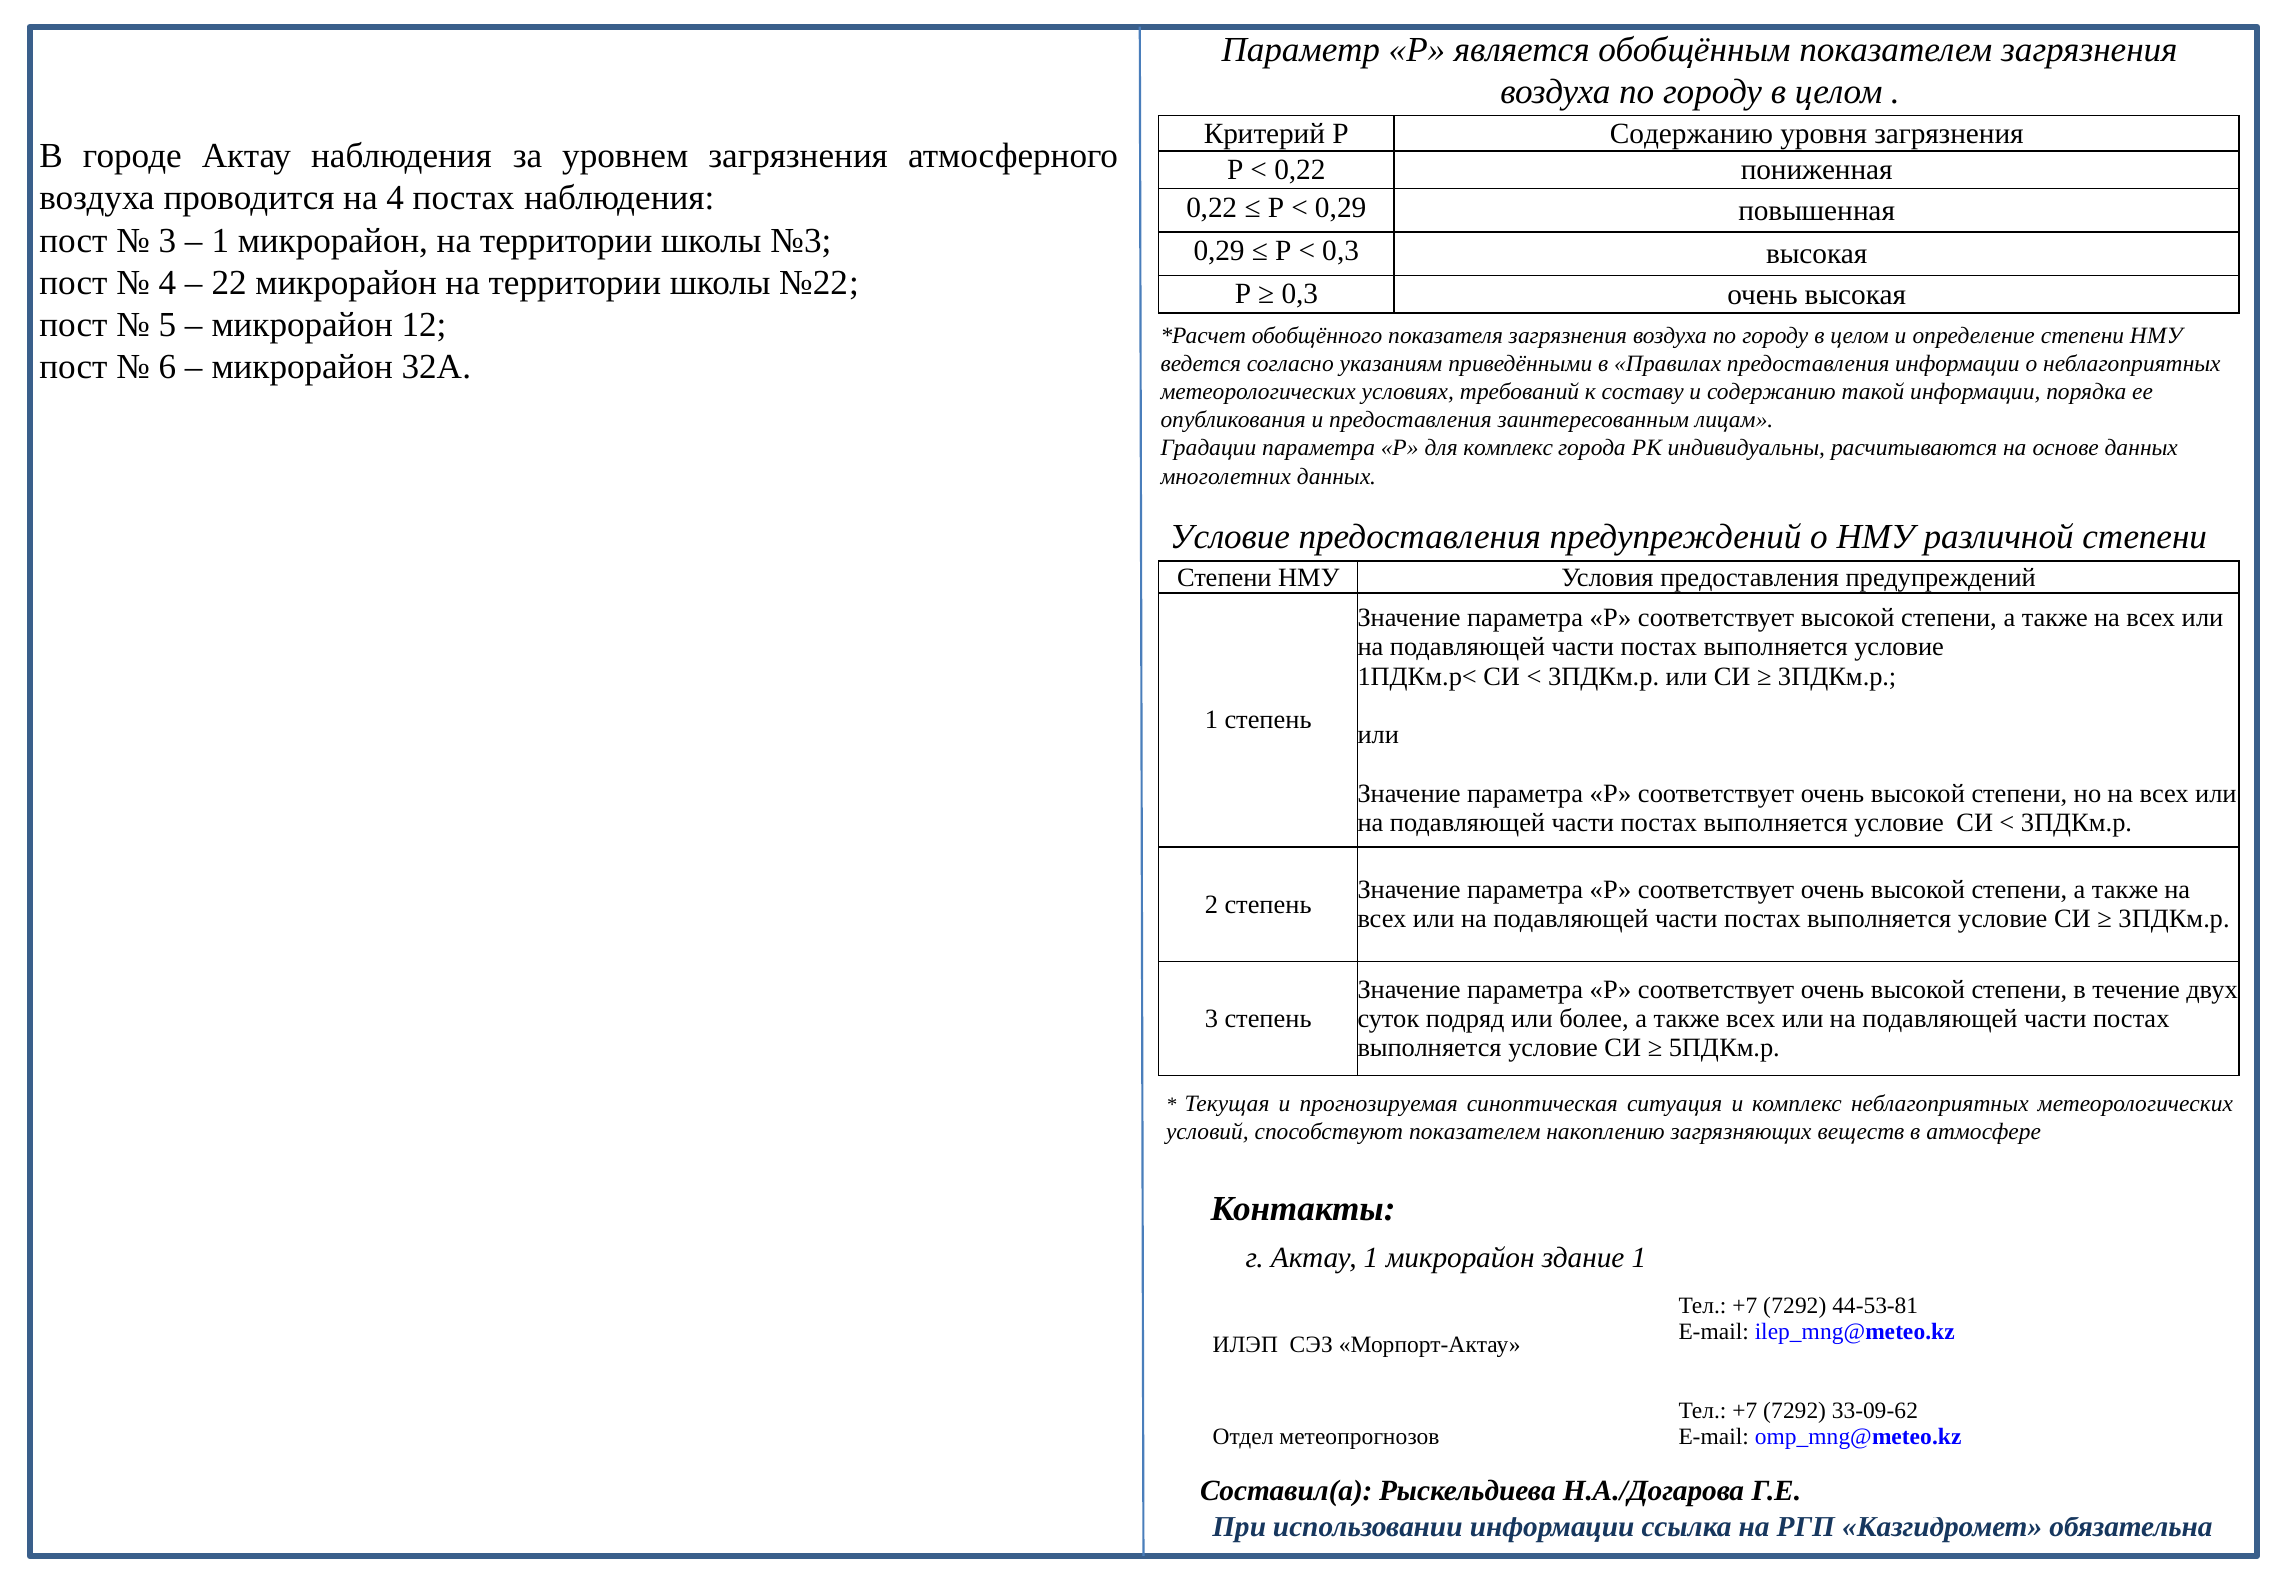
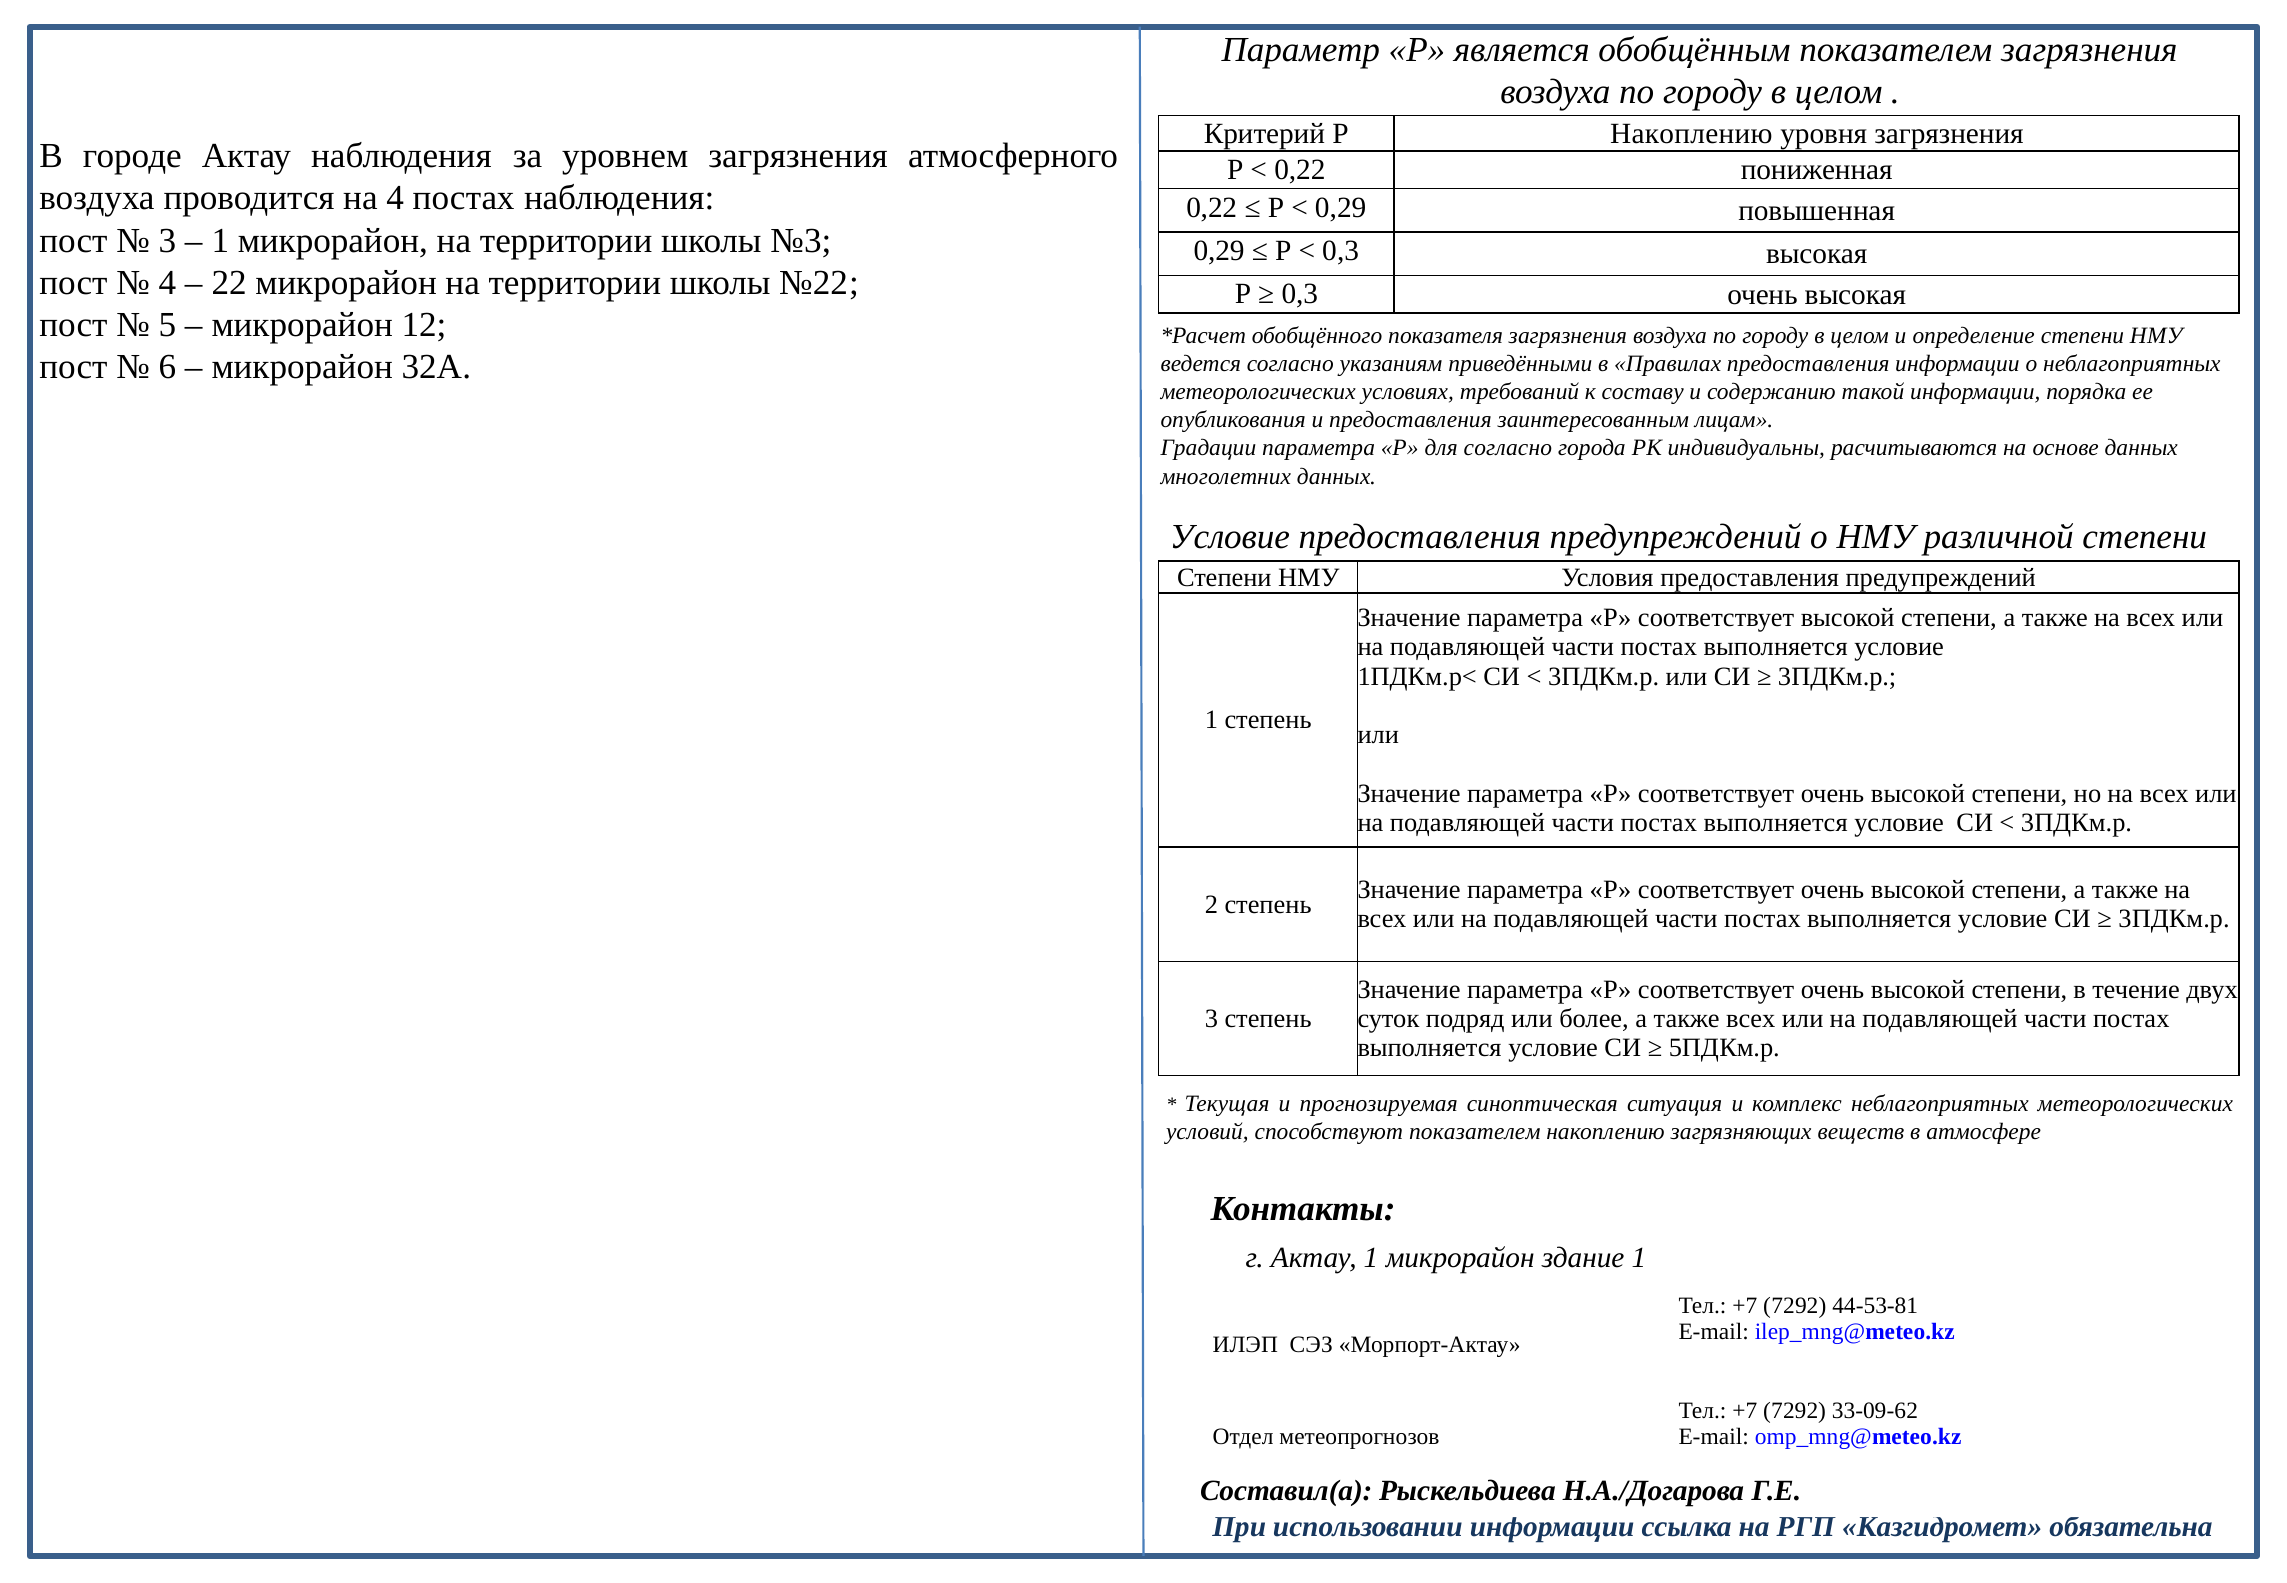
Р Содержанию: Содержанию -> Накоплению
для комплекс: комплекс -> согласно
